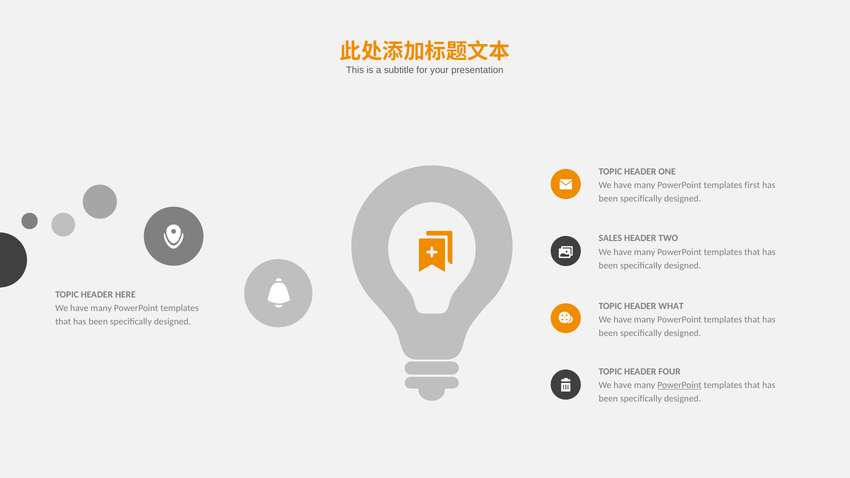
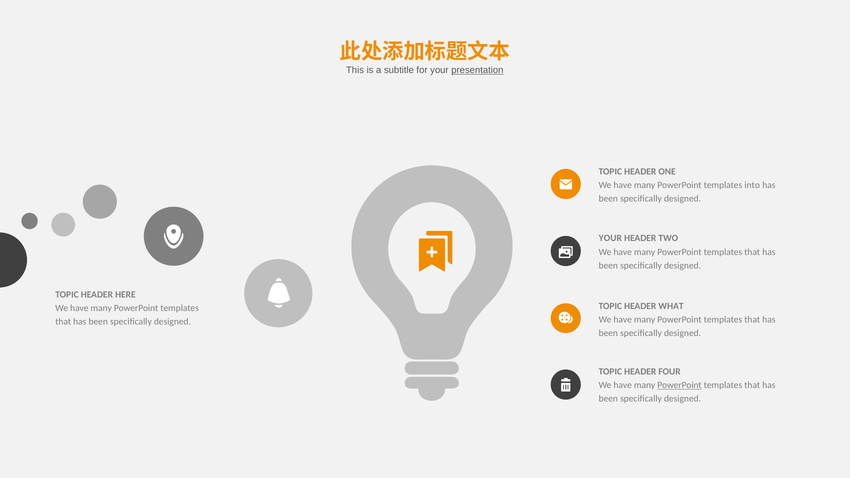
presentation underline: none -> present
first: first -> into
SALES at (610, 238): SALES -> YOUR
